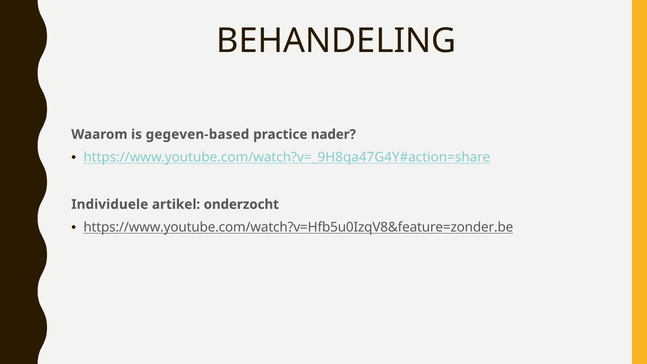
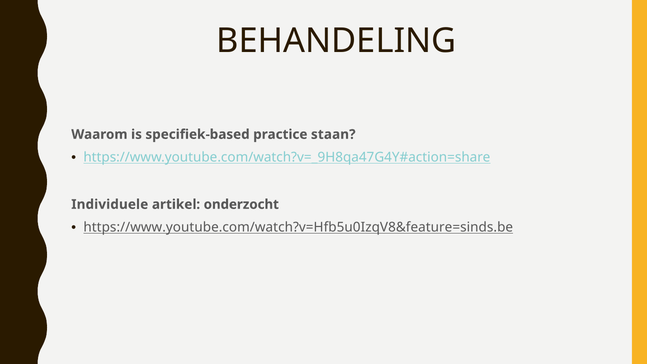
gegeven-based: gegeven-based -> specifiek-based
nader: nader -> staan
https://www.youtube.com/watch?v=Hfb5u0IzqV8&feature=zonder.be: https://www.youtube.com/watch?v=Hfb5u0IzqV8&feature=zonder.be -> https://www.youtube.com/watch?v=Hfb5u0IzqV8&feature=sinds.be
